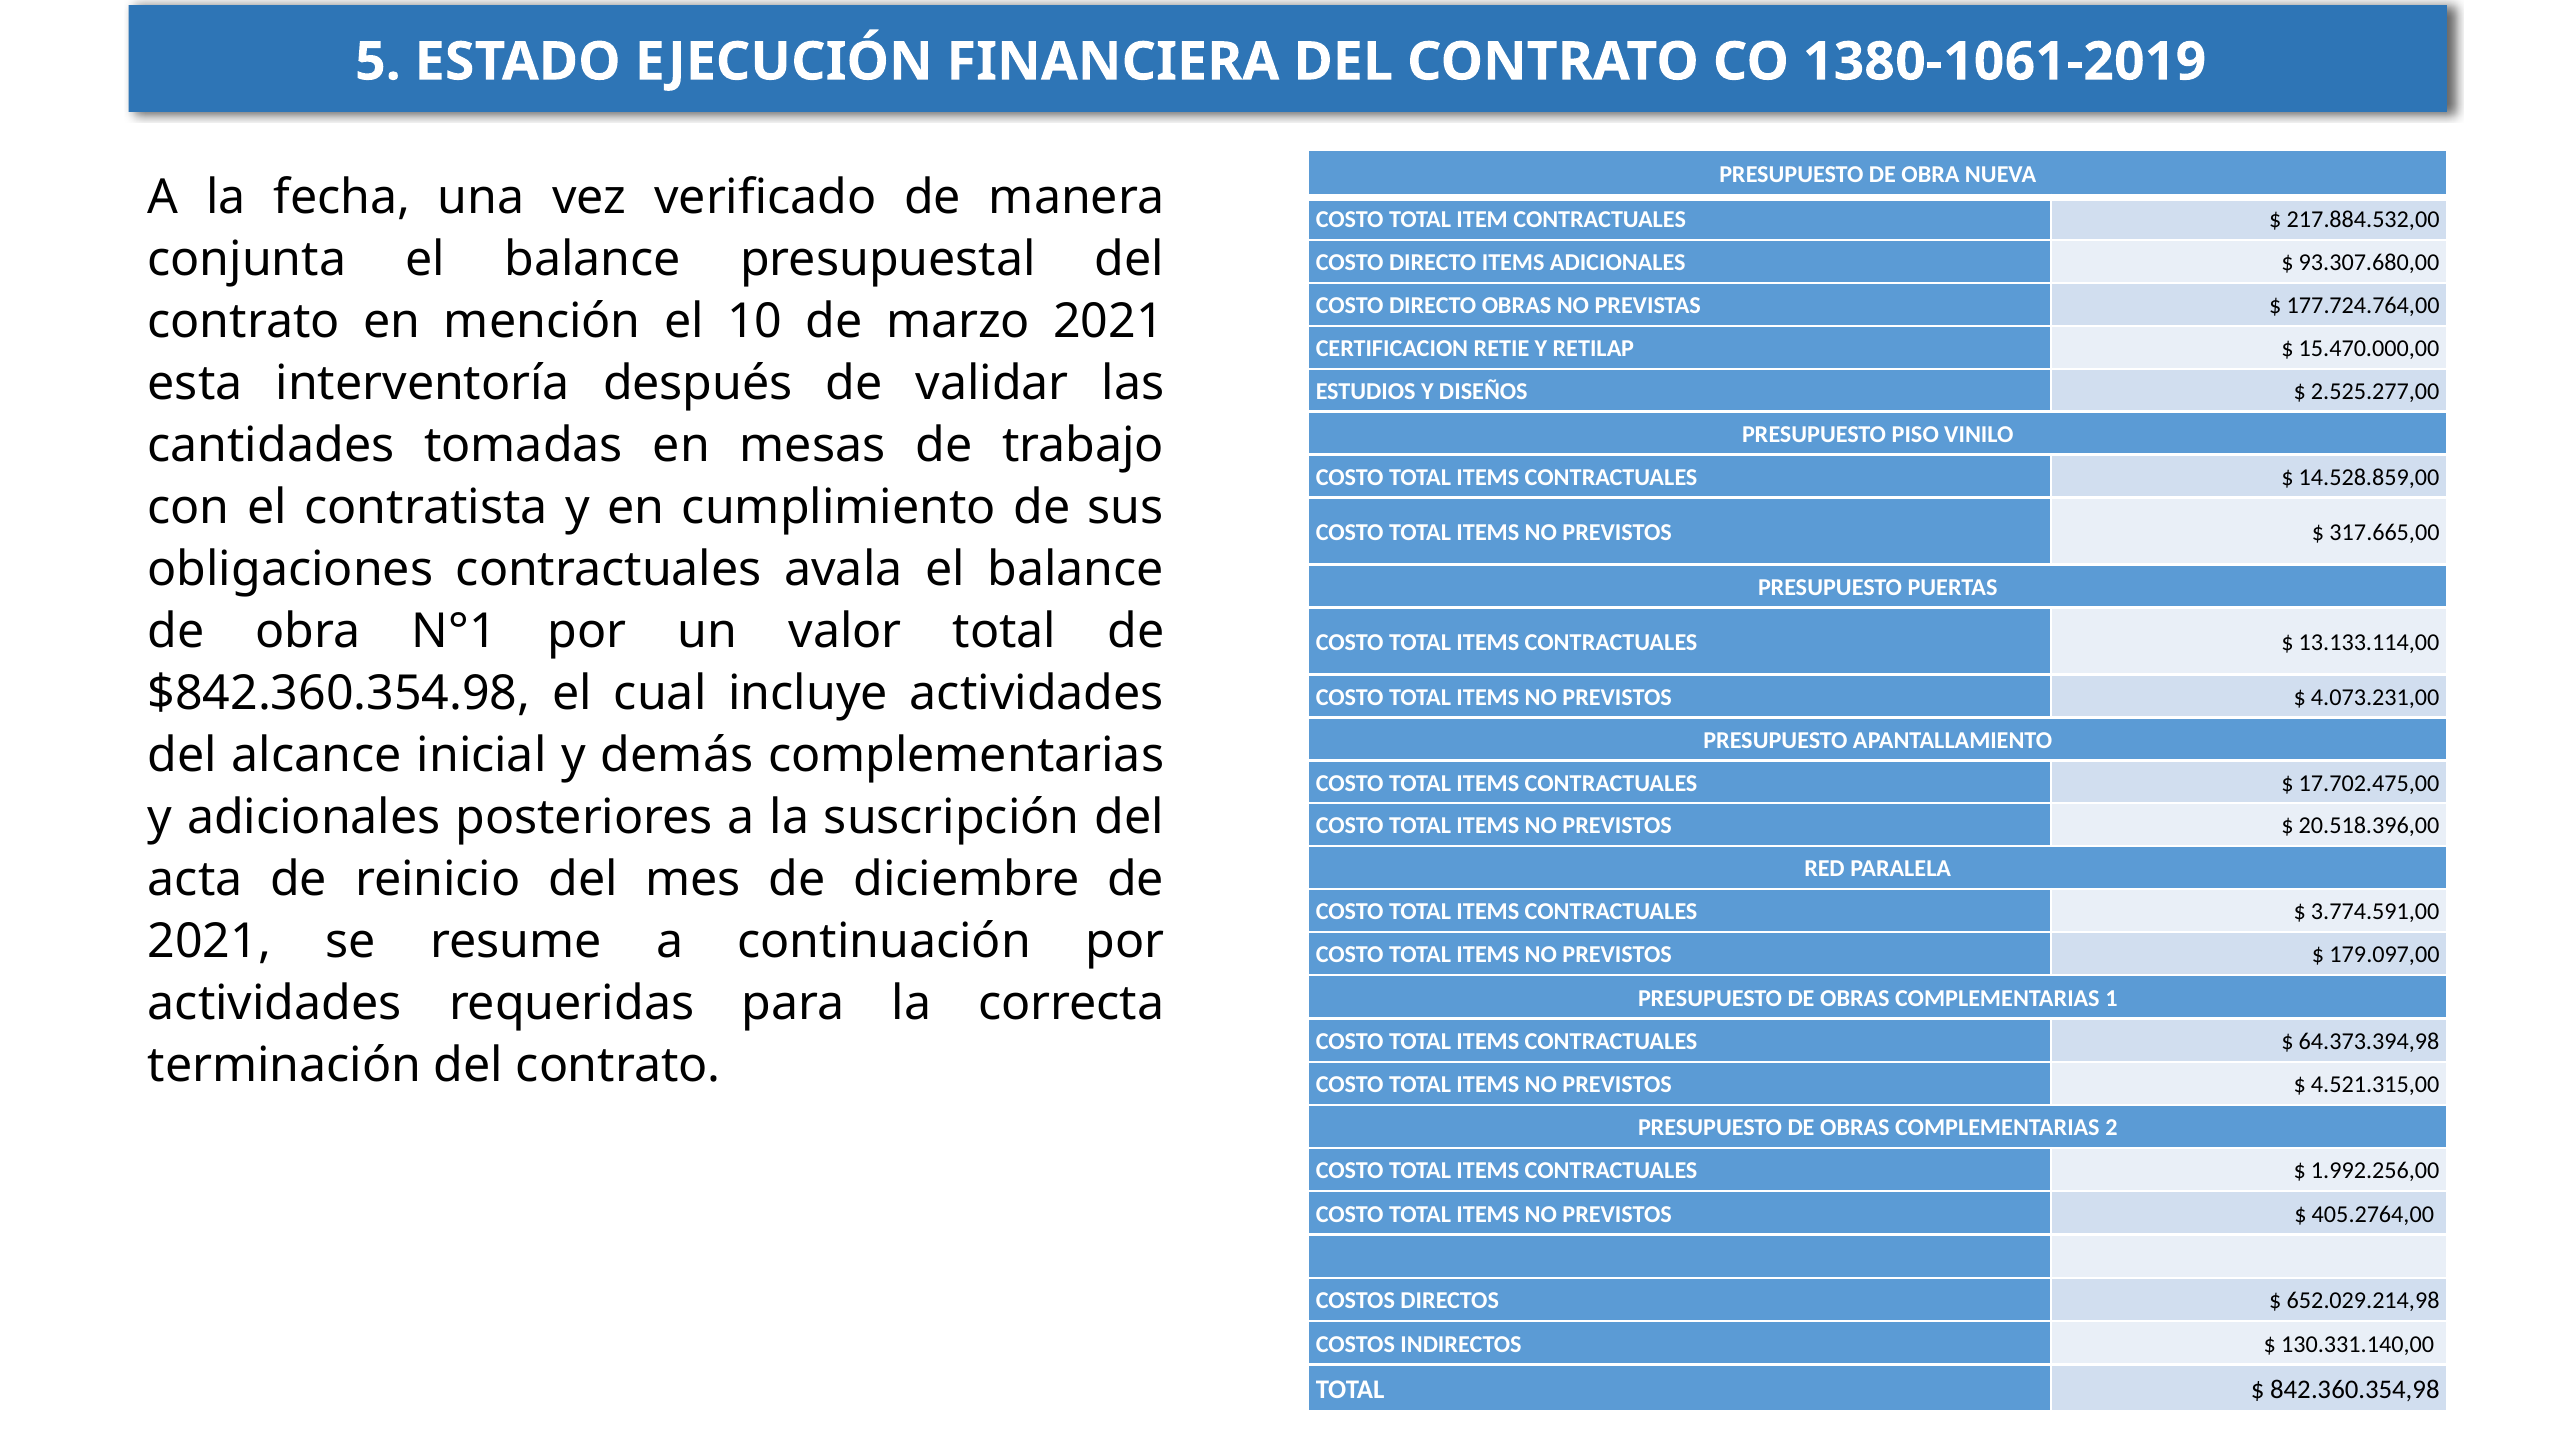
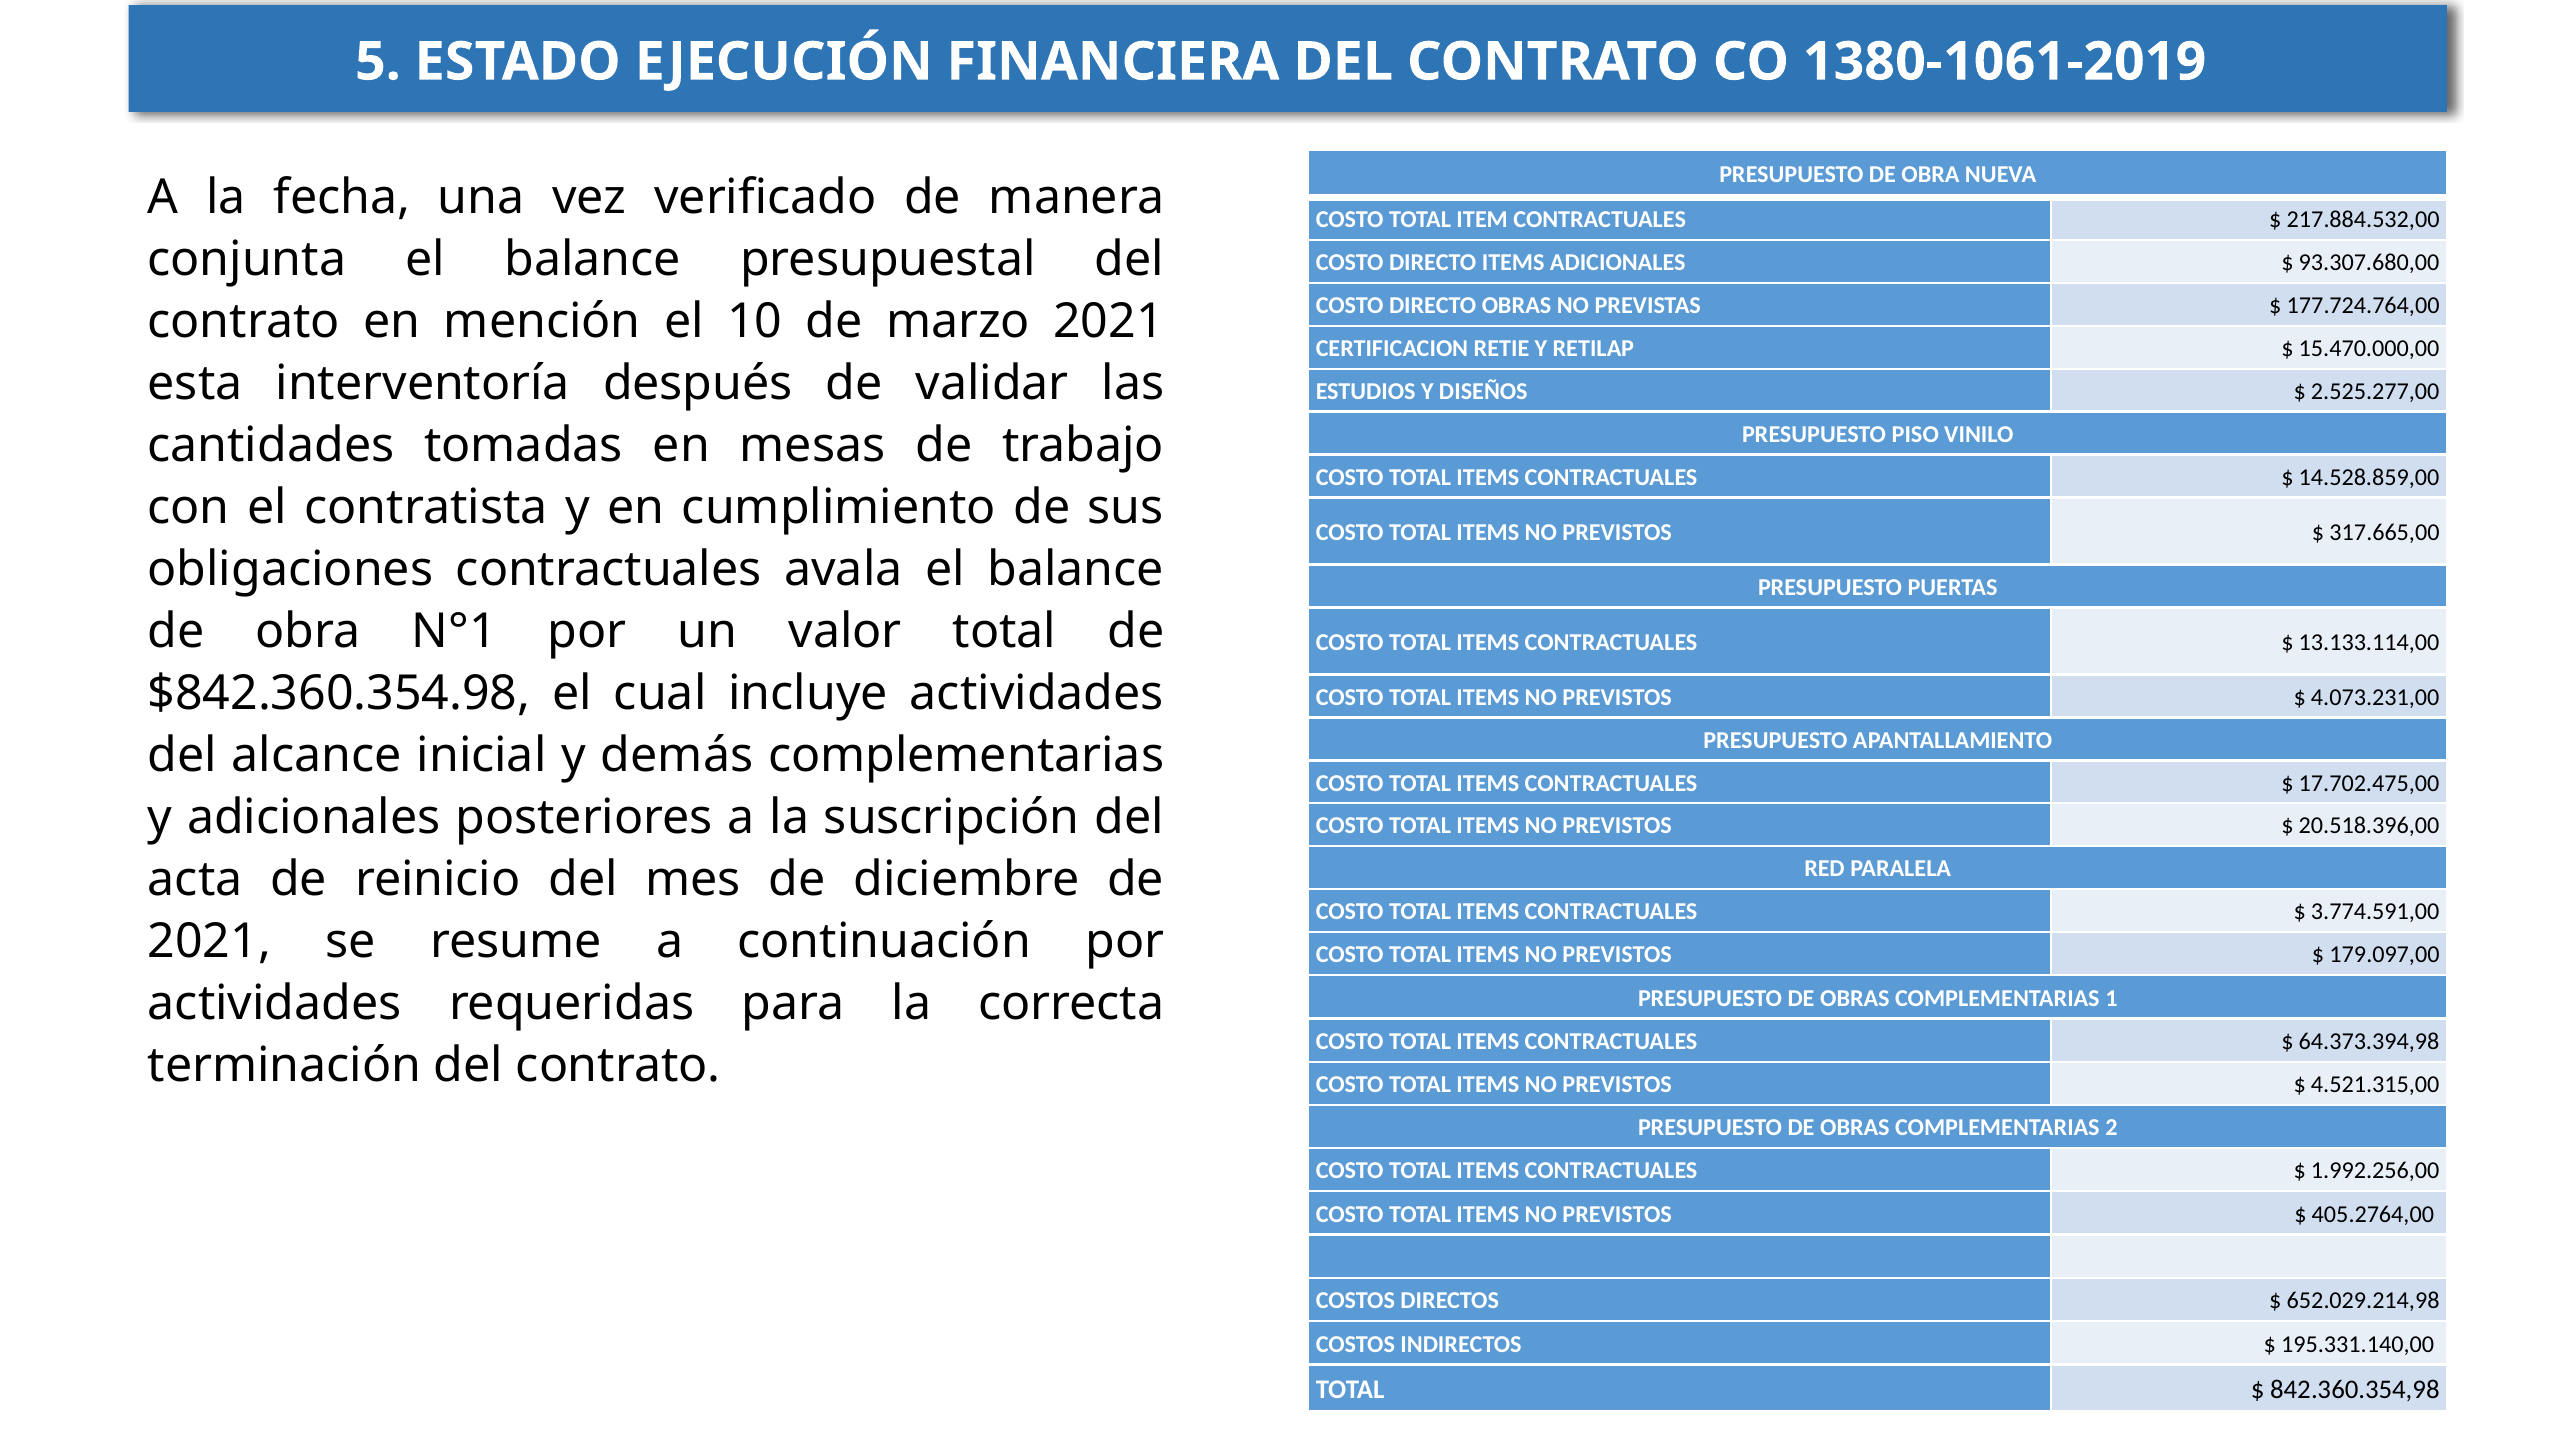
130.331.140,00: 130.331.140,00 -> 195.331.140,00
